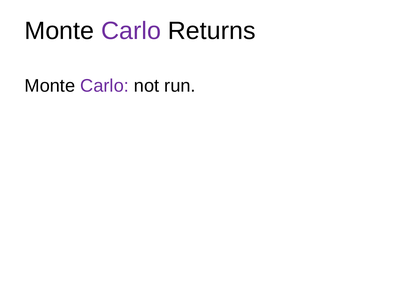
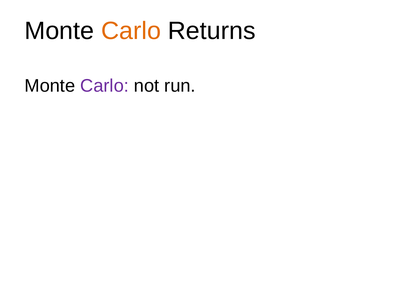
Carlo at (131, 31) colour: purple -> orange
